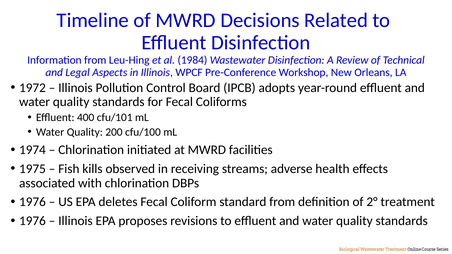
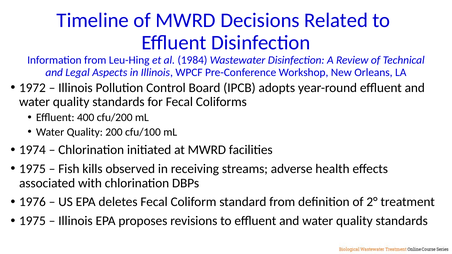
cfu/101: cfu/101 -> cfu/200
1976 at (32, 221): 1976 -> 1975
